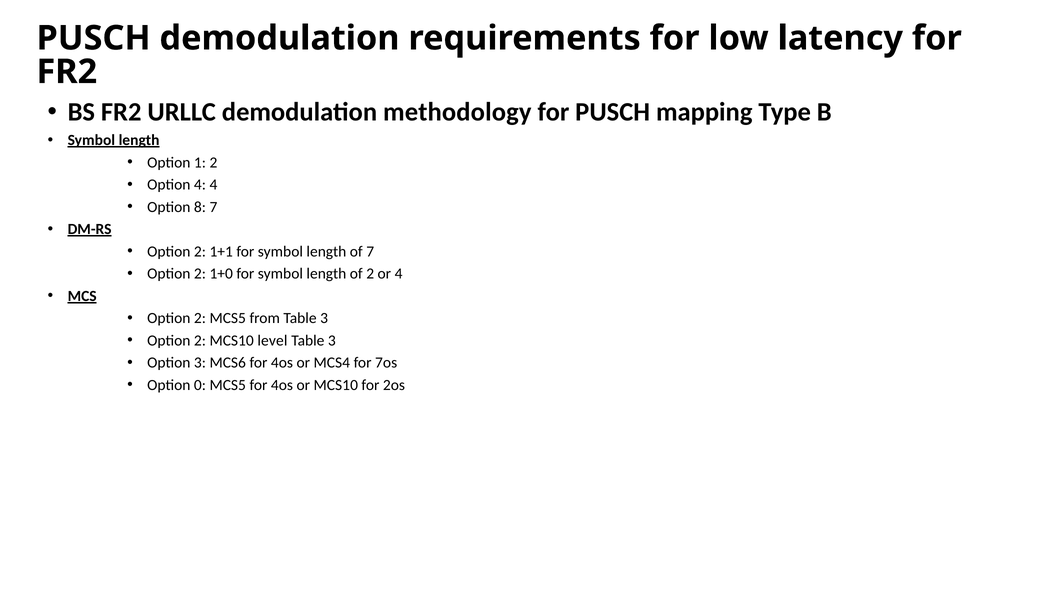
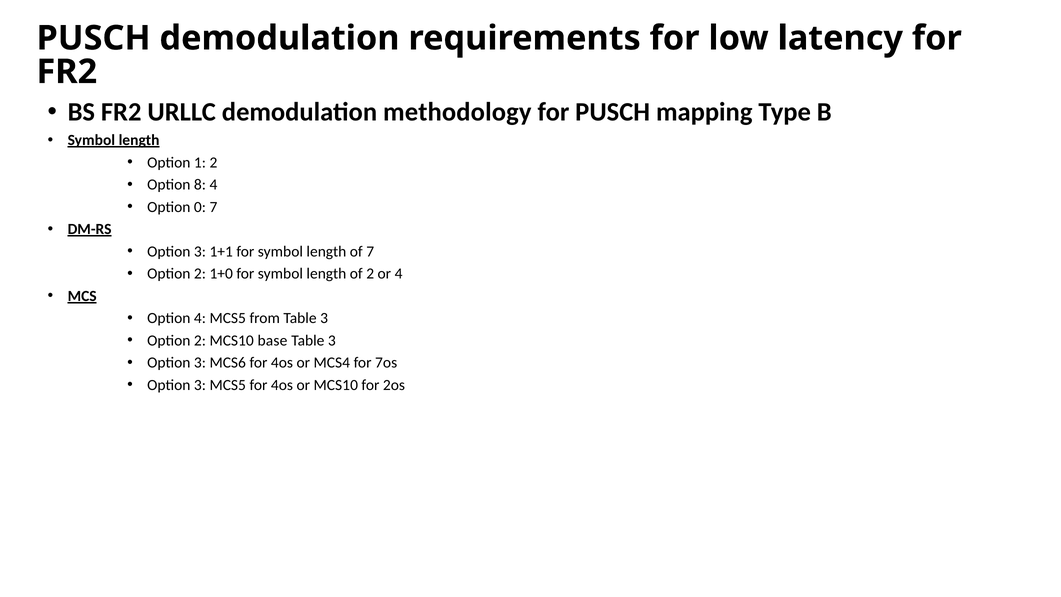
Option 4: 4 -> 8
8: 8 -> 0
2 at (200, 251): 2 -> 3
2 at (200, 318): 2 -> 4
level: level -> base
0 at (200, 385): 0 -> 3
